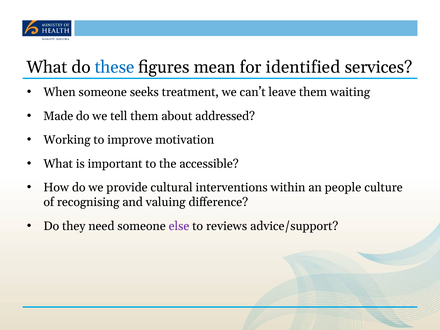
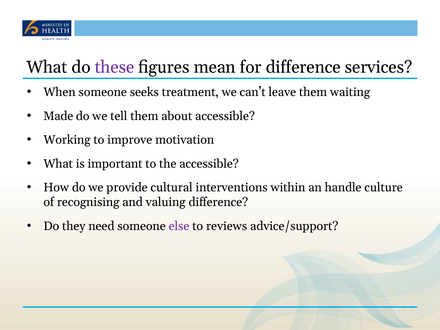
these colour: blue -> purple
for identified: identified -> difference
about addressed: addressed -> accessible
people: people -> handle
